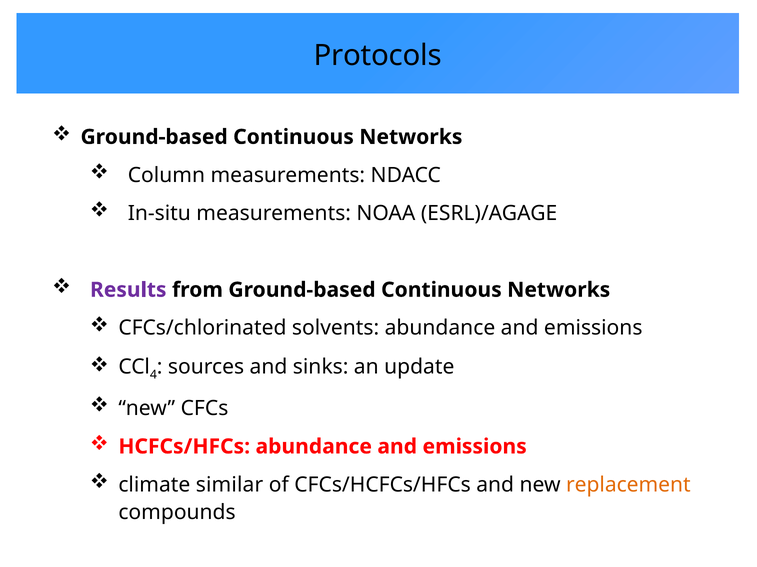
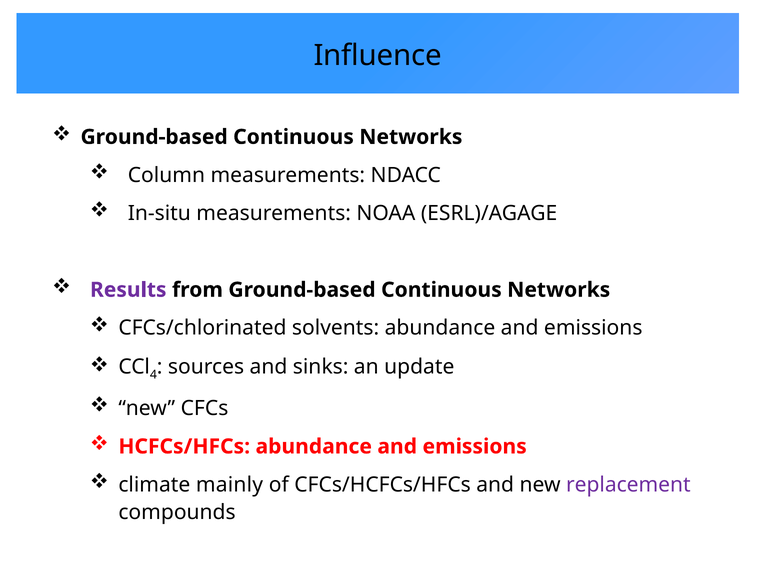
Protocols: Protocols -> Influence
similar: similar -> mainly
replacement colour: orange -> purple
